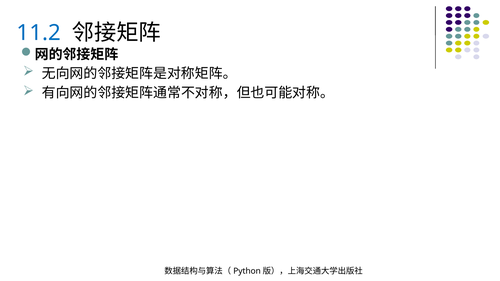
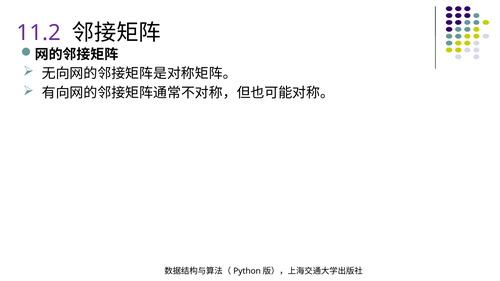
11.2 colour: blue -> purple
